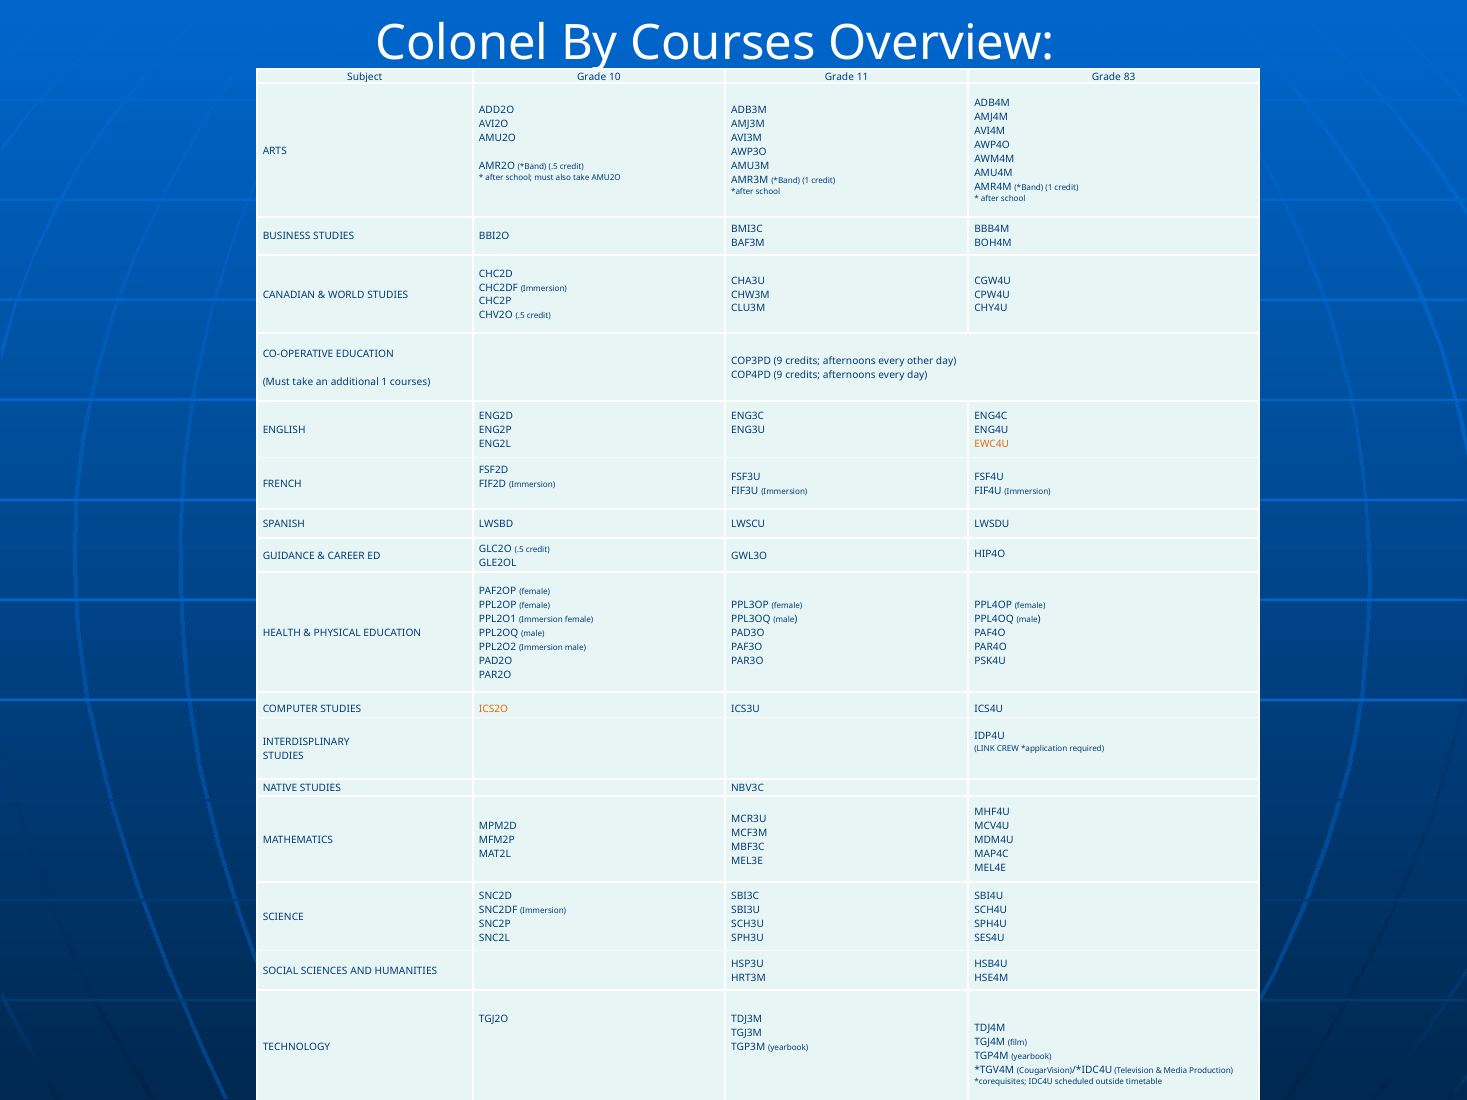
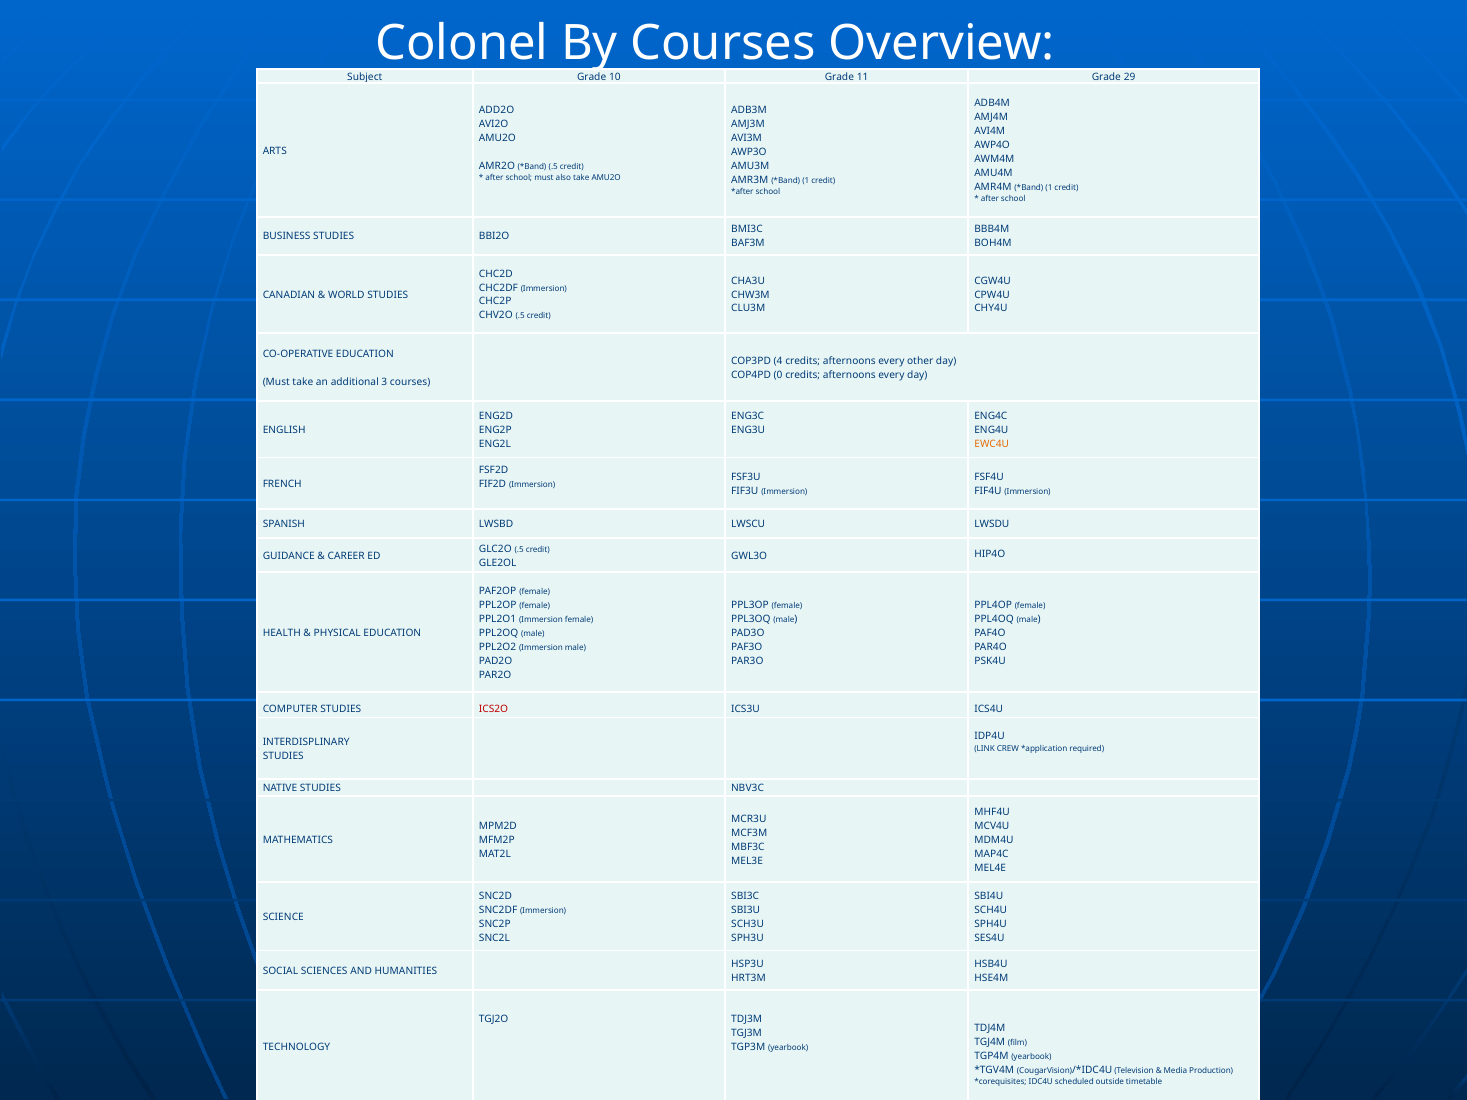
83: 83 -> 29
COP3PD 9: 9 -> 4
COP4PD 9: 9 -> 0
additional 1: 1 -> 3
ICS2O colour: orange -> red
